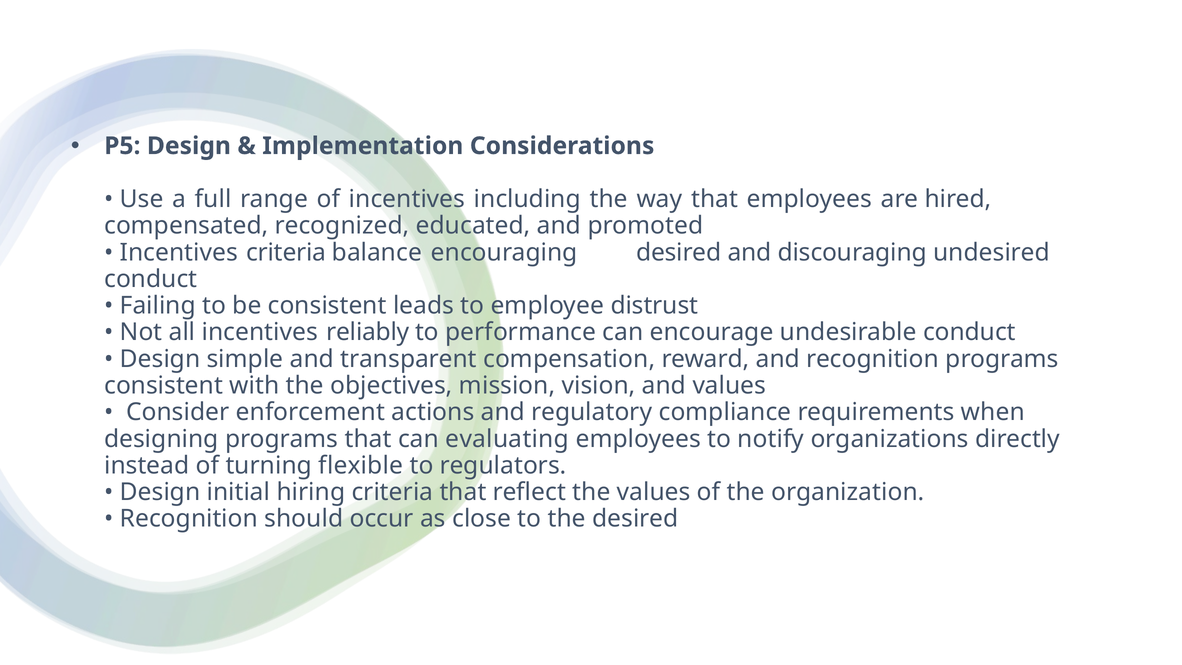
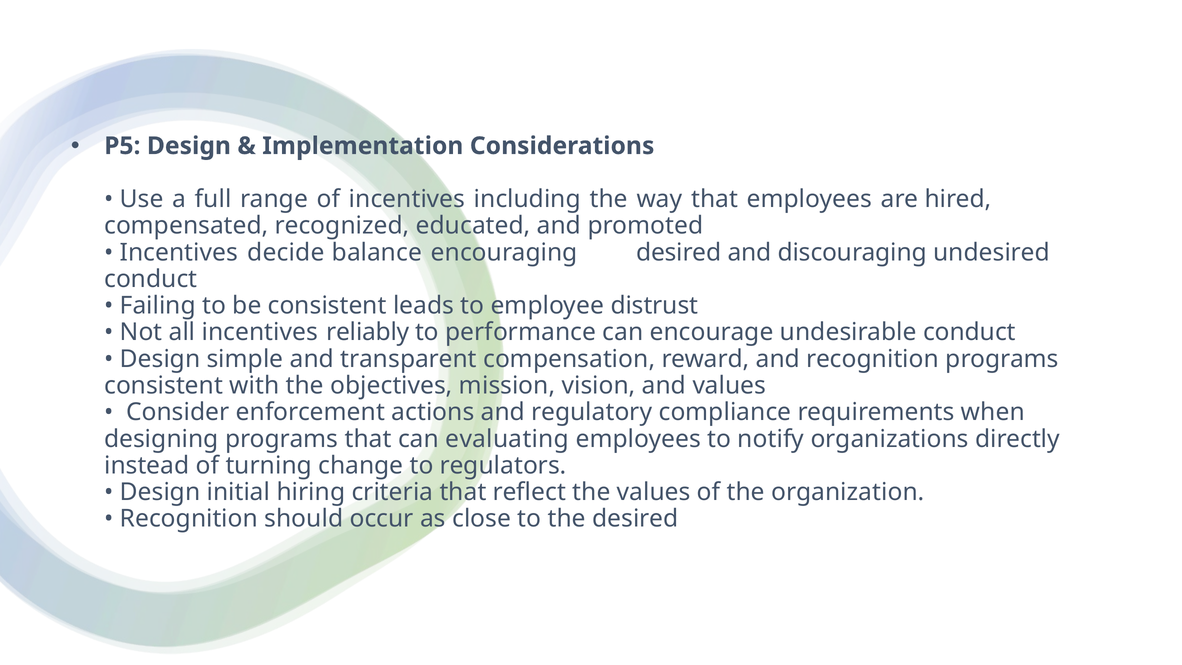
Incentives criteria: criteria -> decide
flexible: flexible -> change
